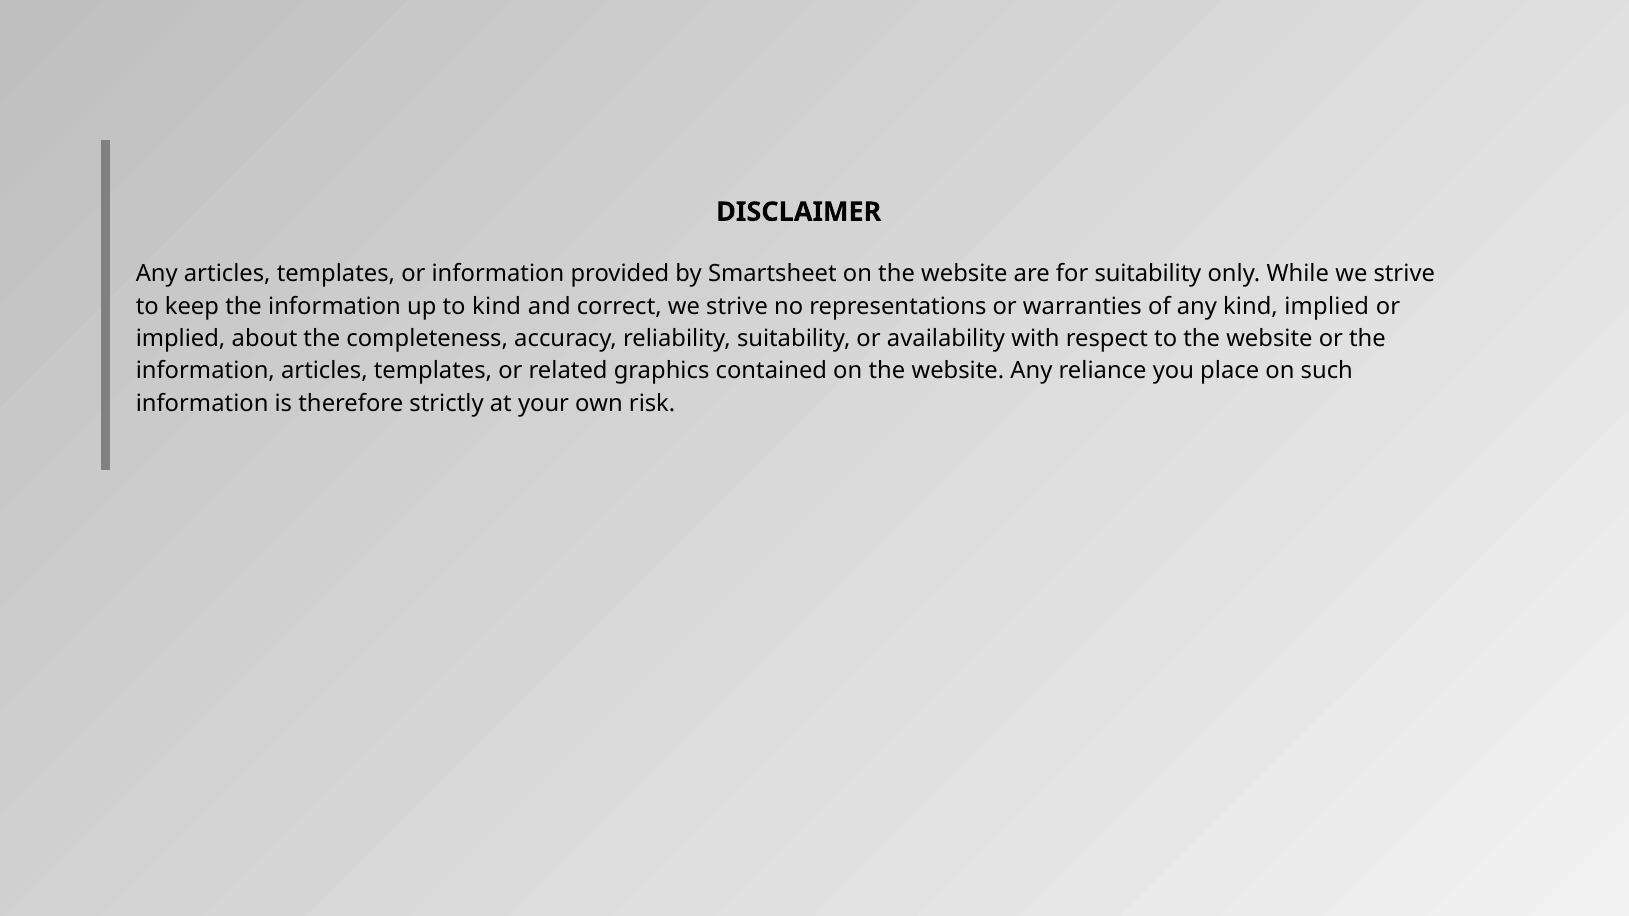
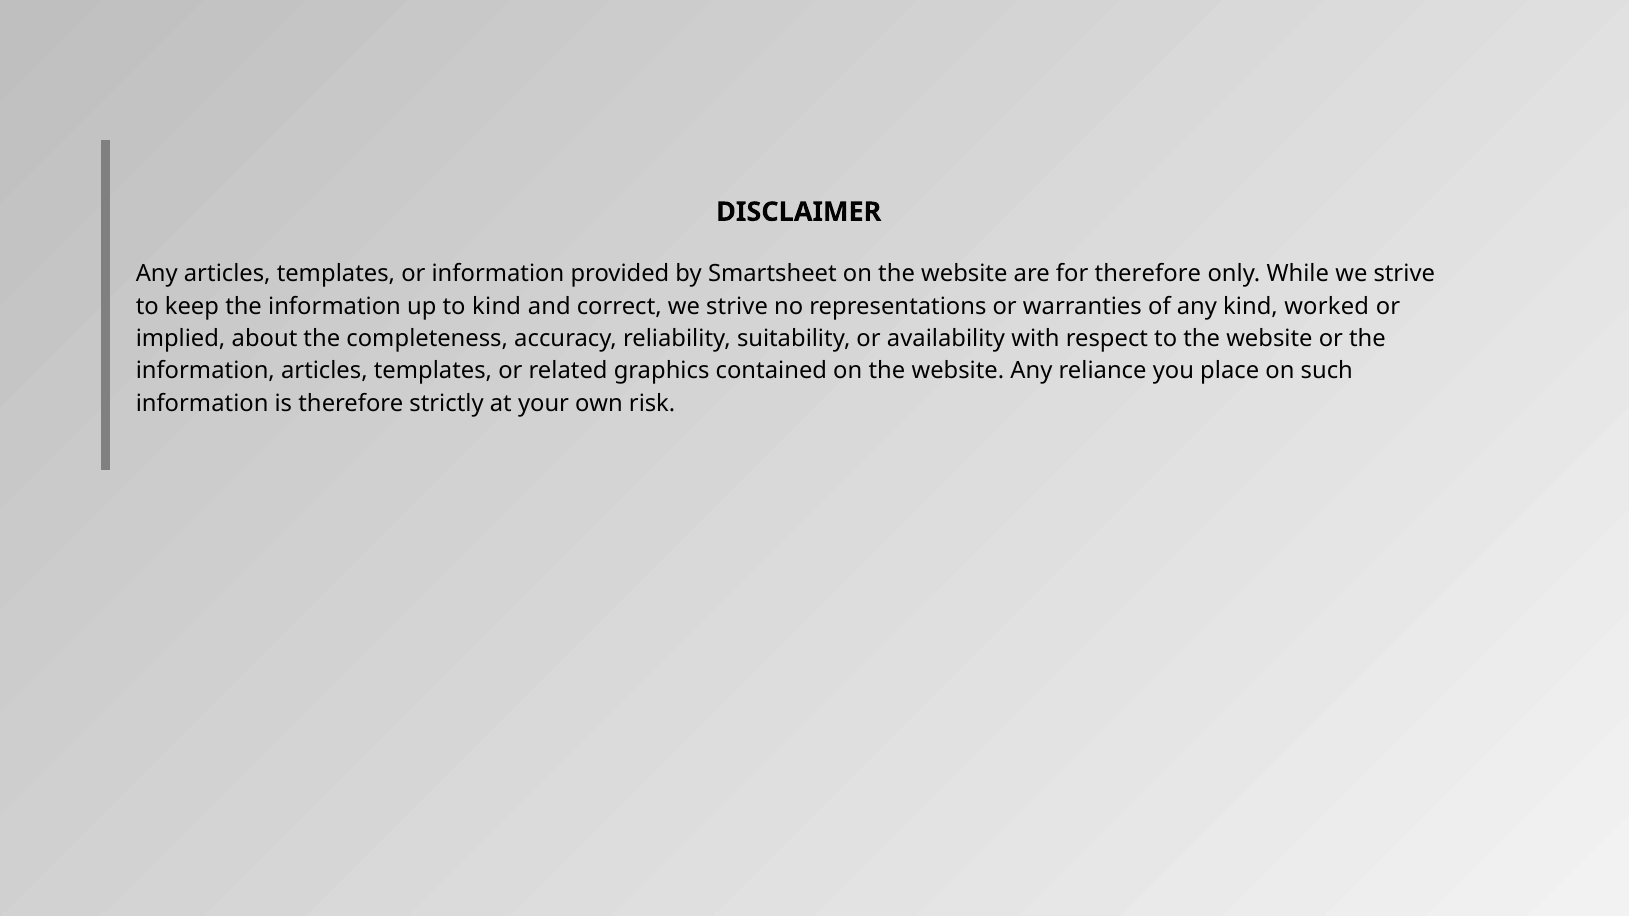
for suitability: suitability -> therefore
kind implied: implied -> worked
